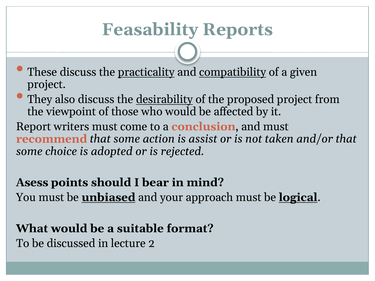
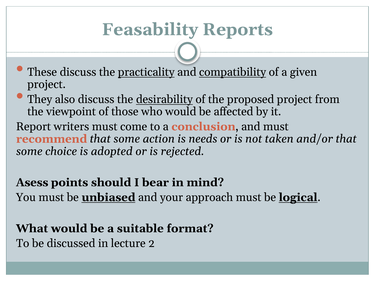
assist: assist -> needs
